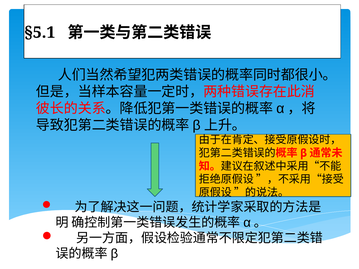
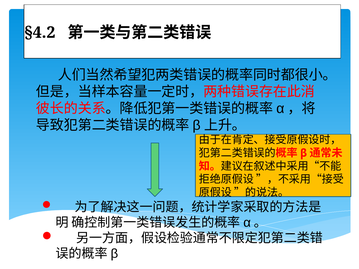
§5.1: §5.1 -> §4.2
